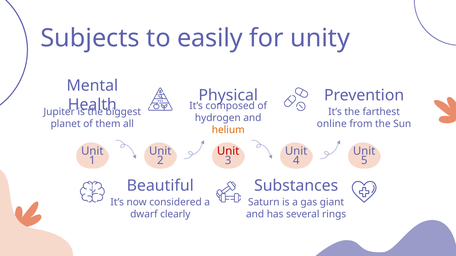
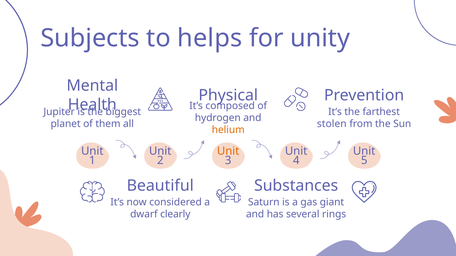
easily: easily -> helps
online: online -> stolen
Unit at (228, 151) colour: red -> orange
